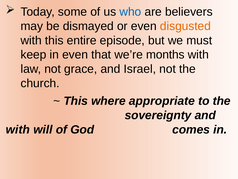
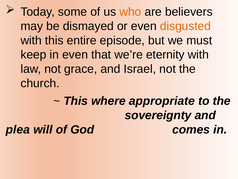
who colour: blue -> orange
months: months -> eternity
with at (18, 129): with -> plea
